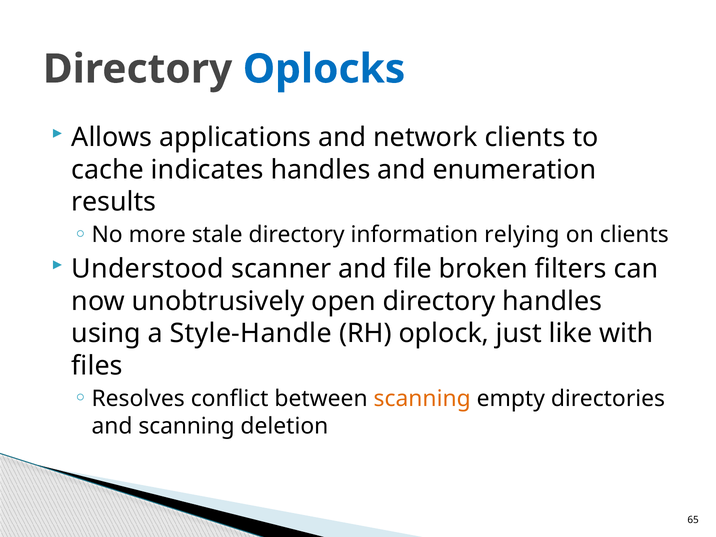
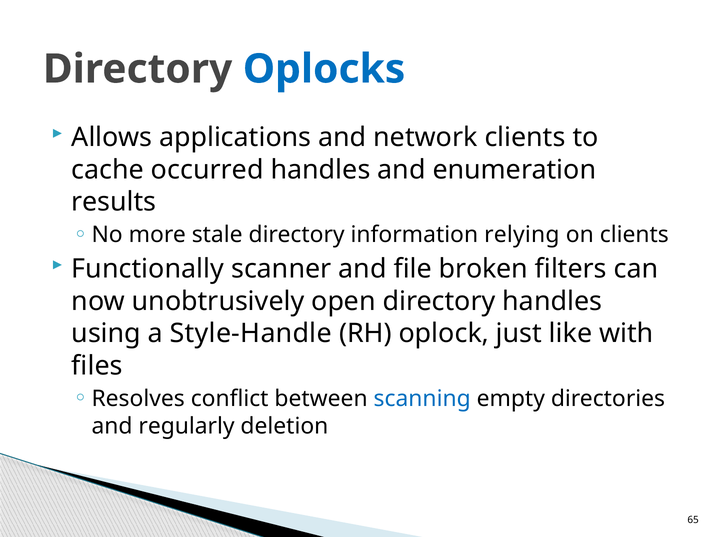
indicates: indicates -> occurred
Understood: Understood -> Functionally
scanning at (422, 399) colour: orange -> blue
and scanning: scanning -> regularly
